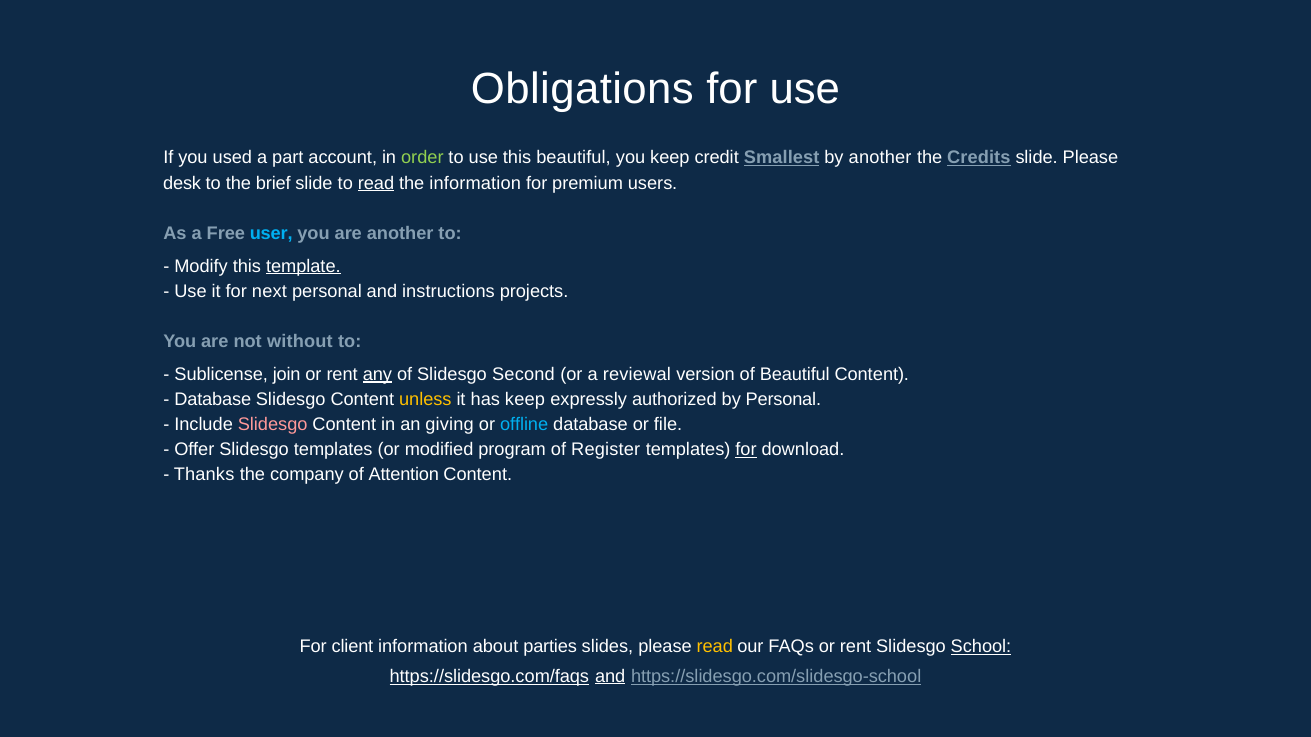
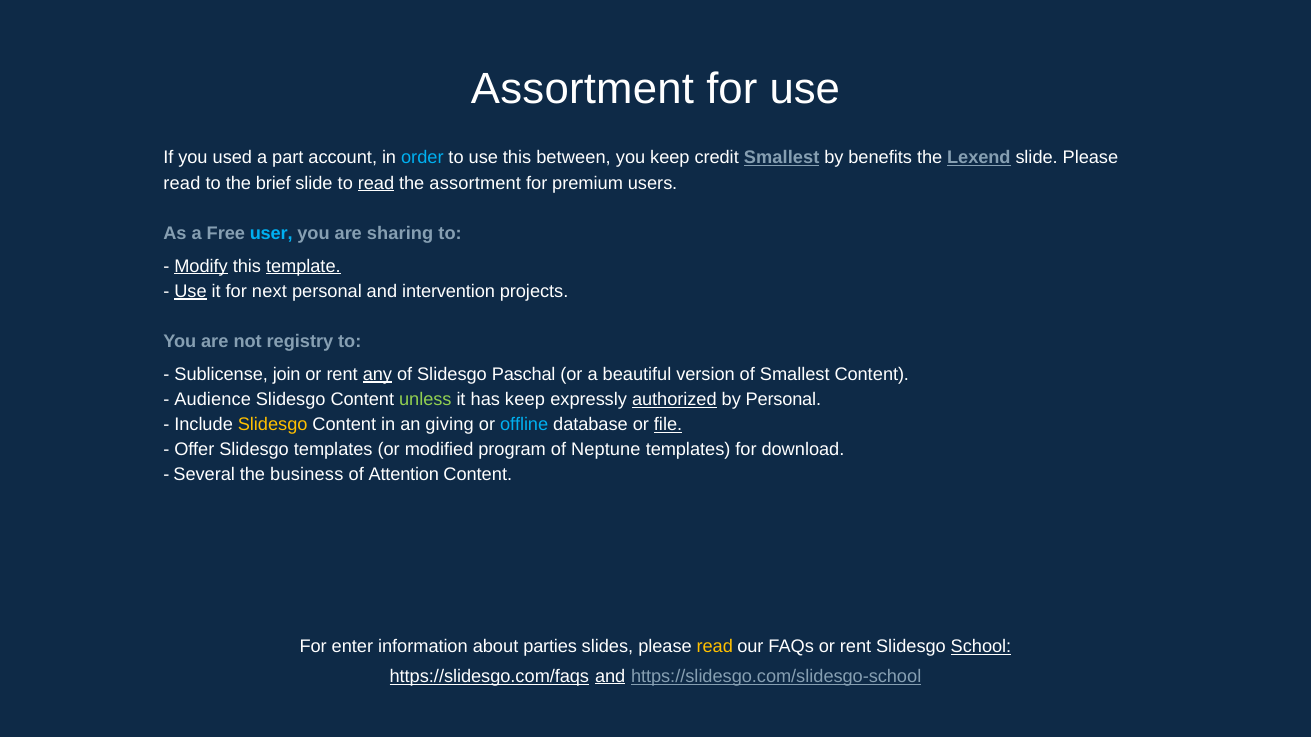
Obligations at (582, 89): Obligations -> Assortment
order colour: light green -> light blue
this beautiful: beautiful -> between
by another: another -> benefits
Credits: Credits -> Lexend
desk at (182, 183): desk -> read
the information: information -> assortment
are another: another -> sharing
Modify underline: none -> present
Use at (190, 291) underline: none -> present
instructions: instructions -> intervention
without: without -> registry
Second: Second -> Paschal
reviewal: reviewal -> beautiful
of Beautiful: Beautiful -> Smallest
Database at (213, 400): Database -> Audience
unless colour: yellow -> light green
authorized underline: none -> present
Slidesgo at (273, 425) colour: pink -> yellow
file underline: none -> present
Register: Register -> Neptune
for at (746, 450) underline: present -> none
Thanks: Thanks -> Several
company: company -> business
client: client -> enter
